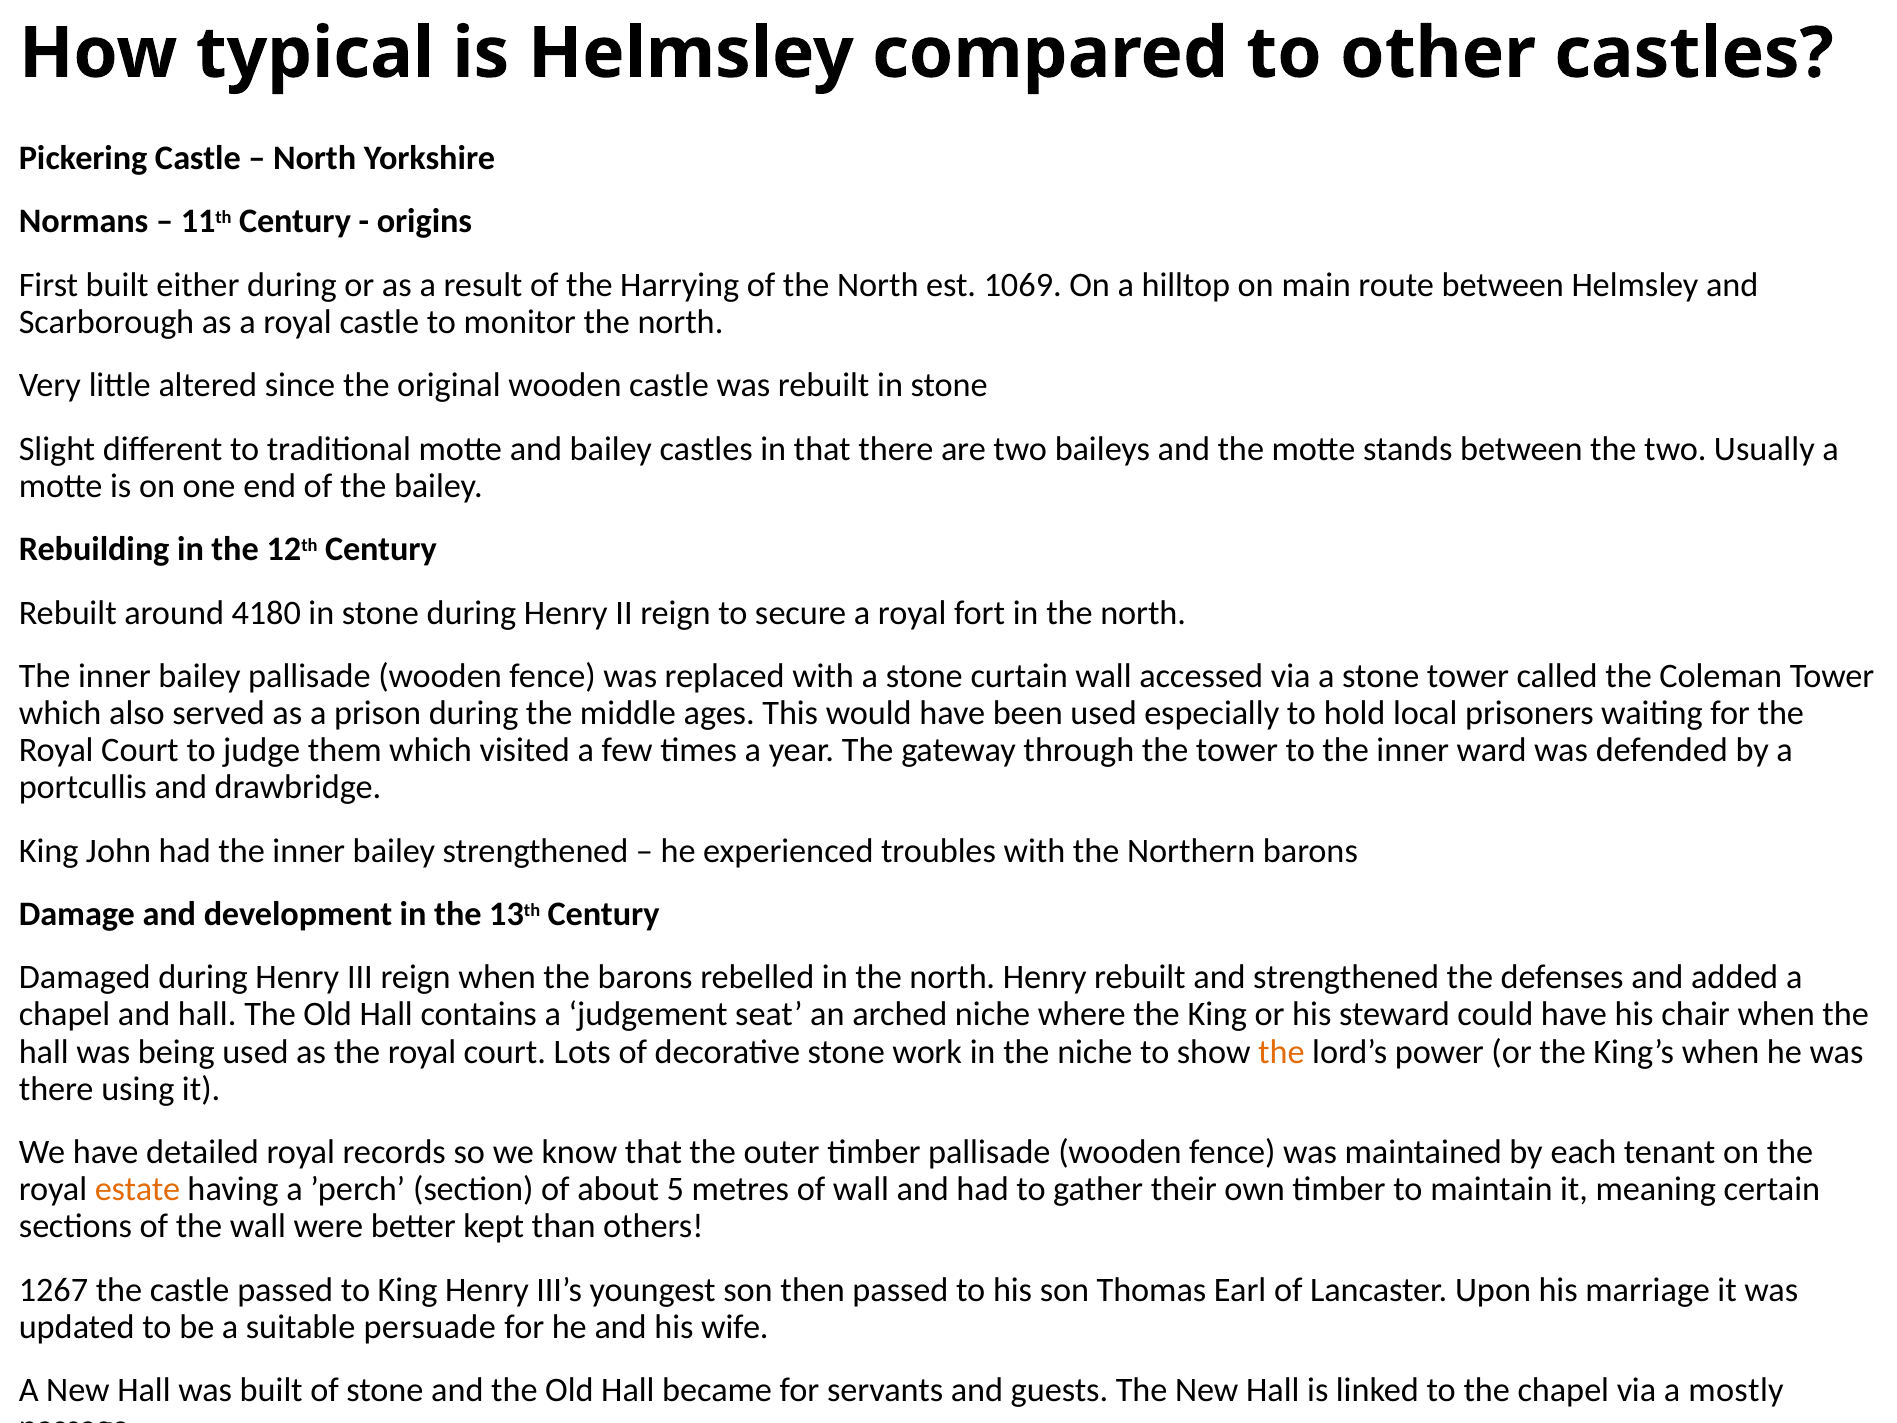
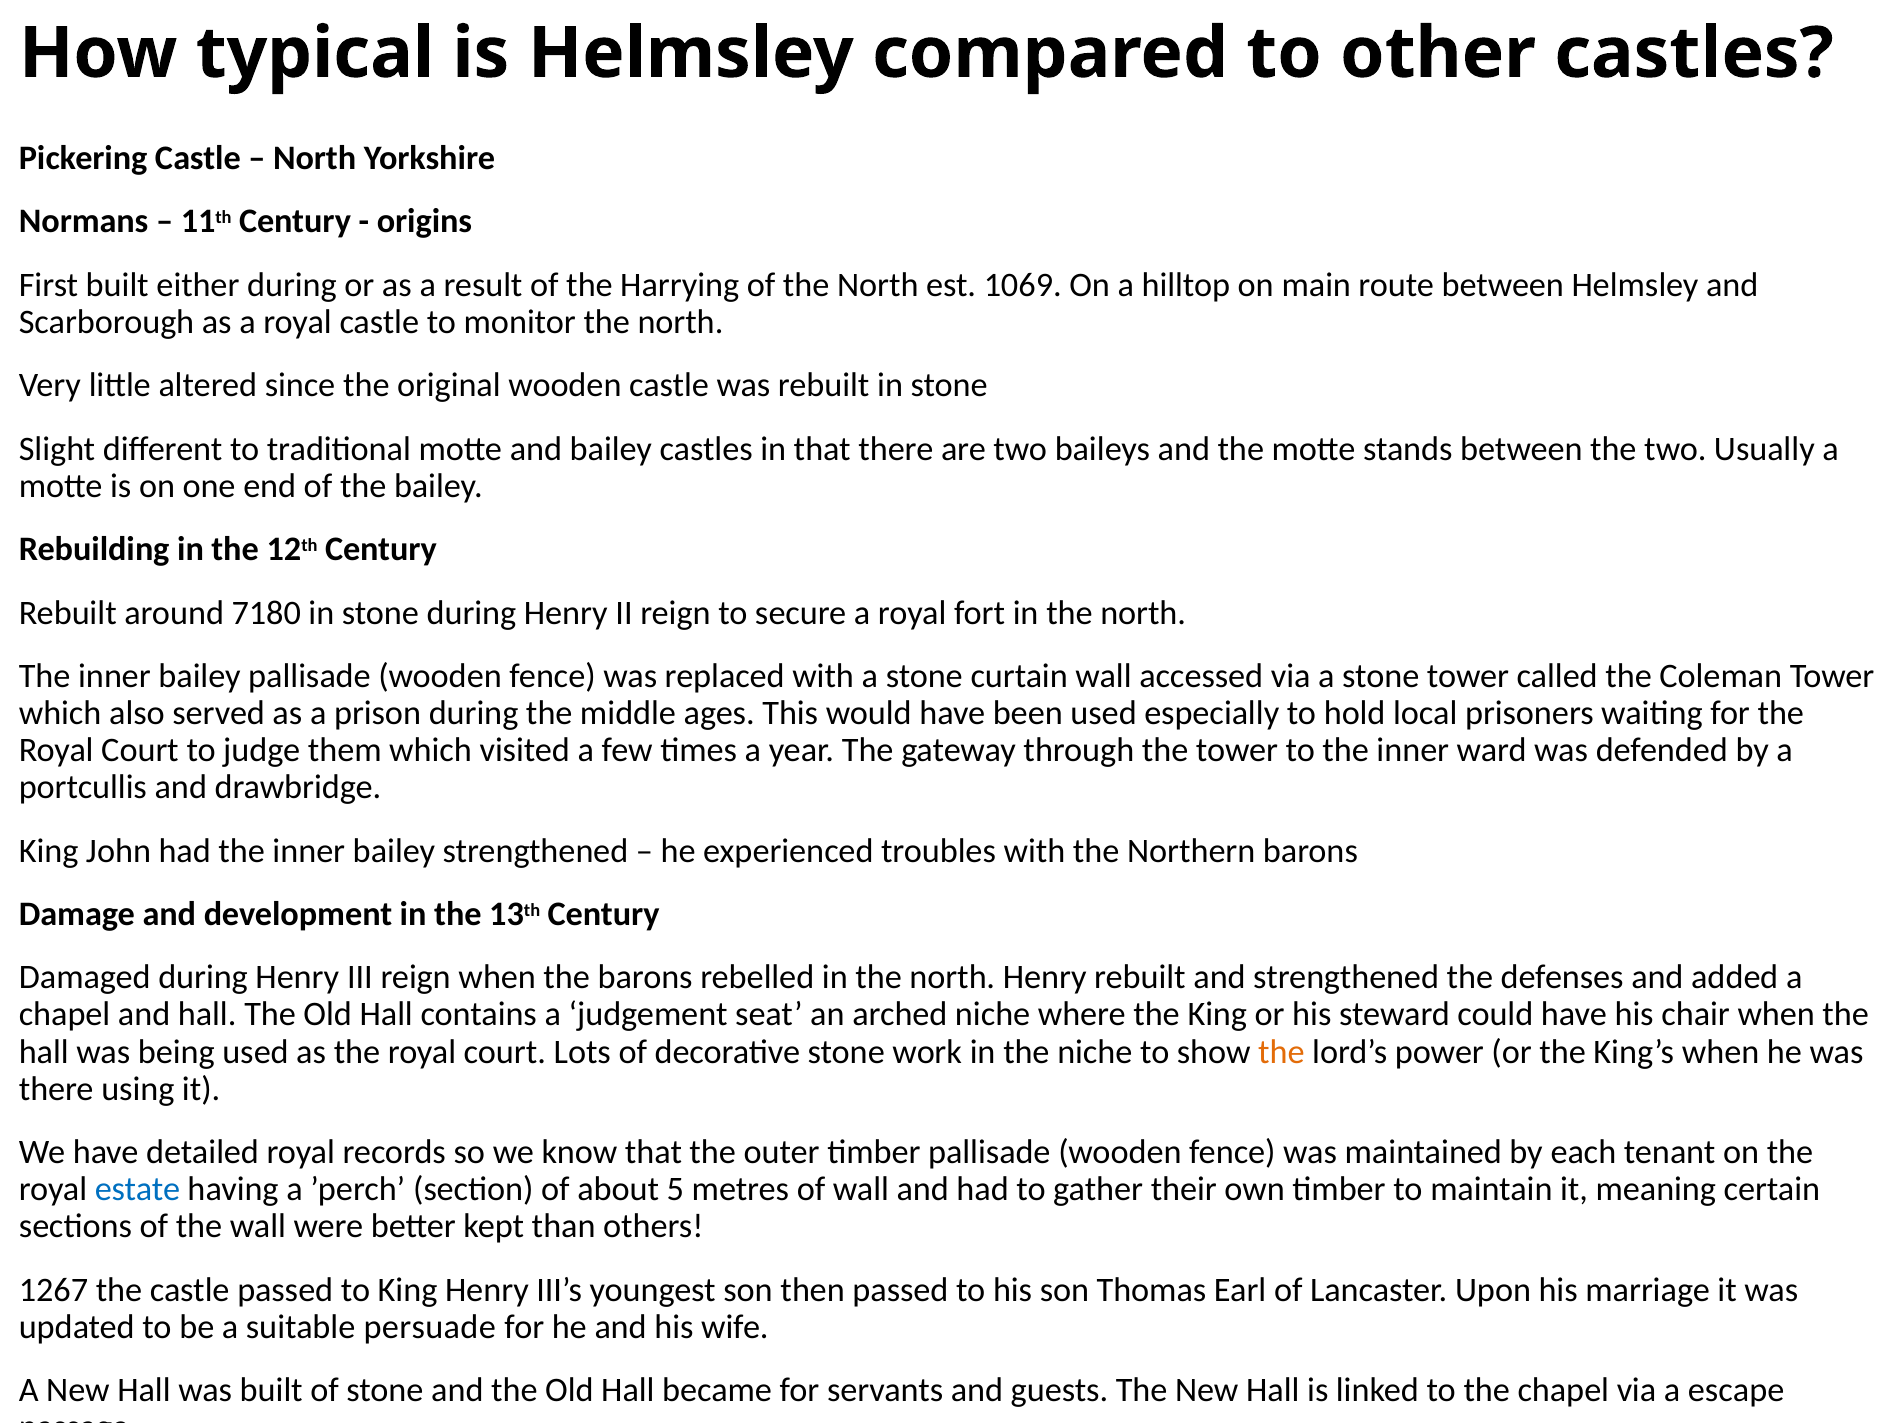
4180: 4180 -> 7180
estate colour: orange -> blue
mostly: mostly -> escape
